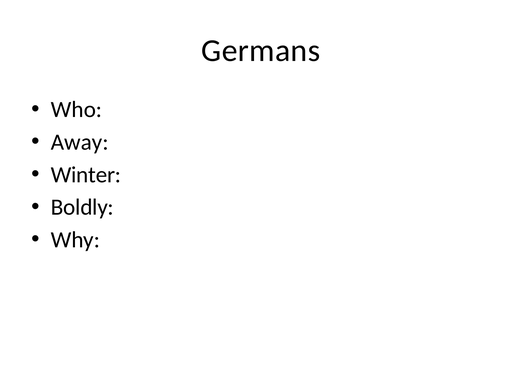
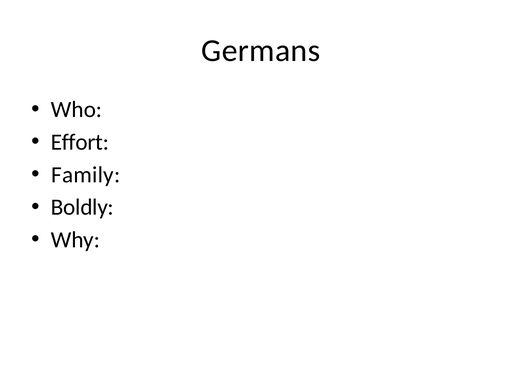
Away: Away -> Effort
Winter: Winter -> Family
